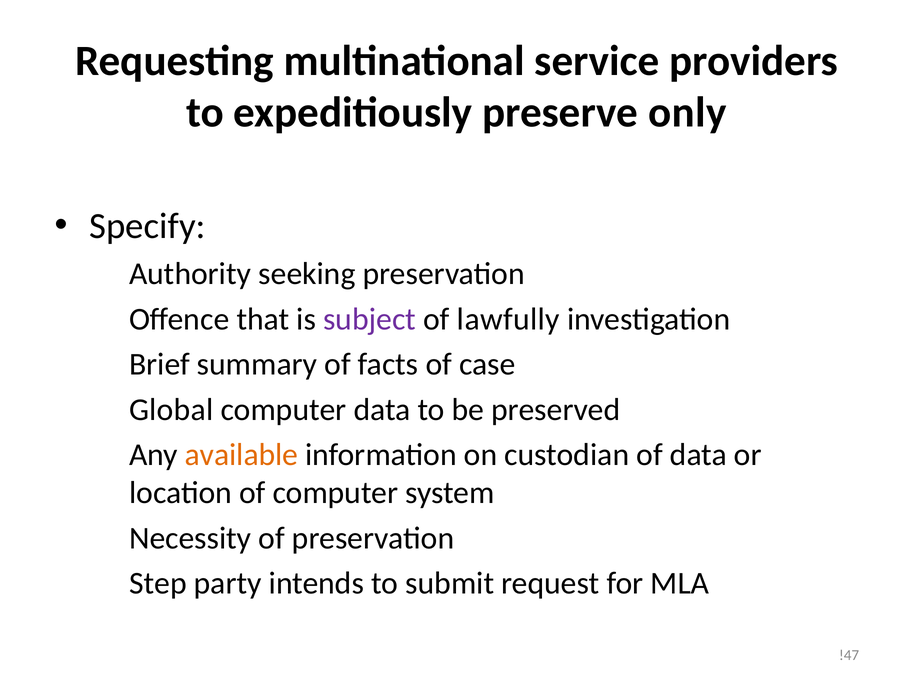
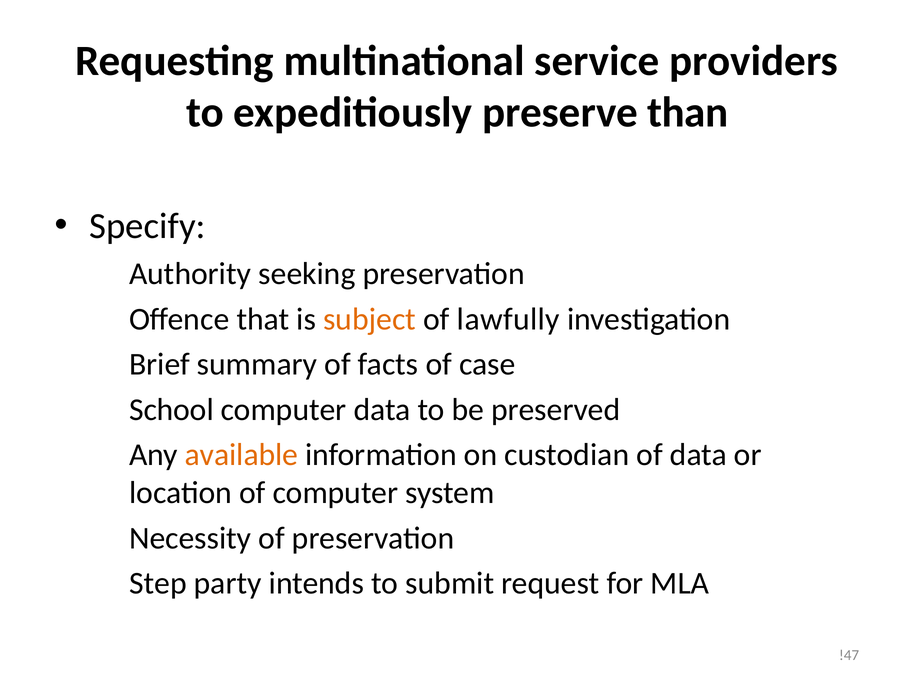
only: only -> than
subject colour: purple -> orange
Global: Global -> School
